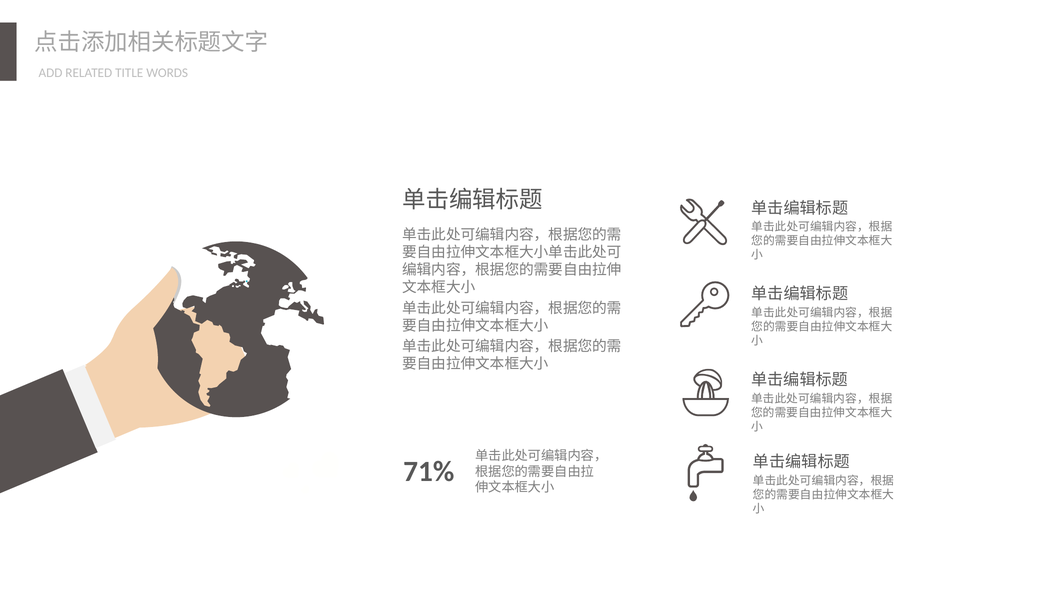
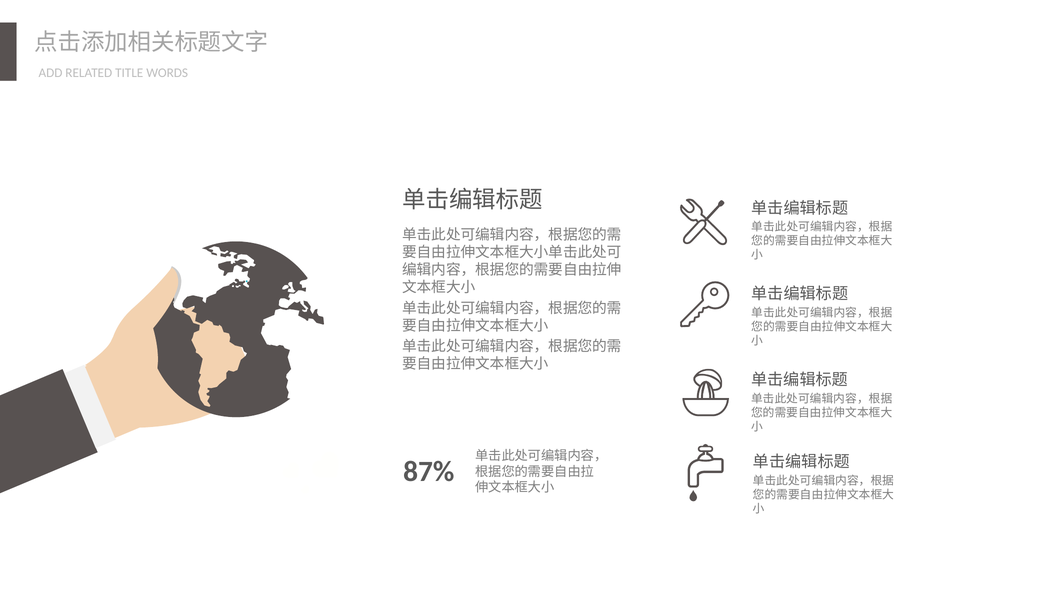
71%: 71% -> 87%
